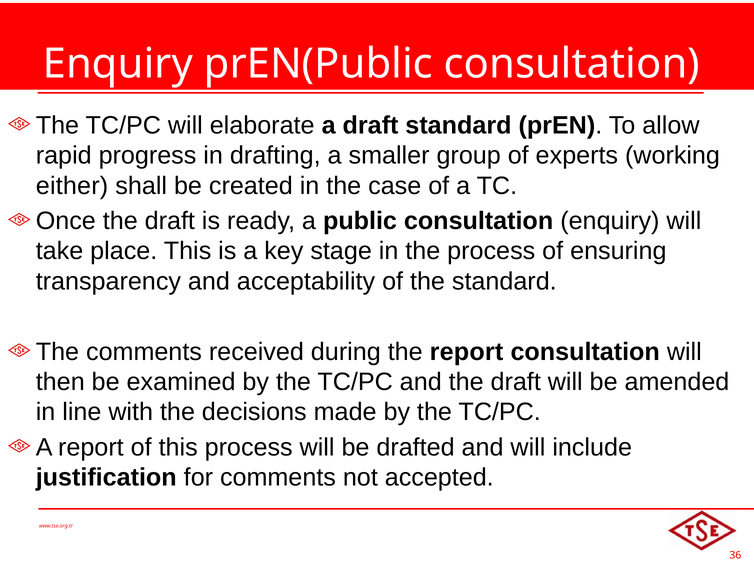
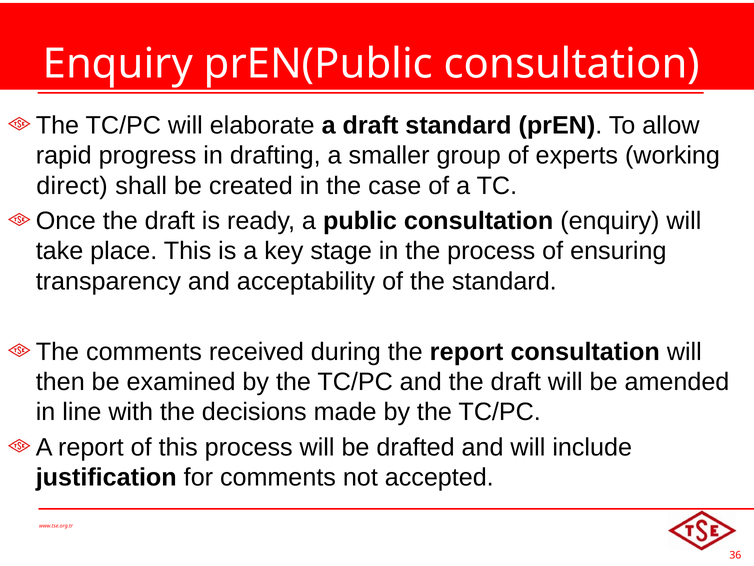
either: either -> direct
